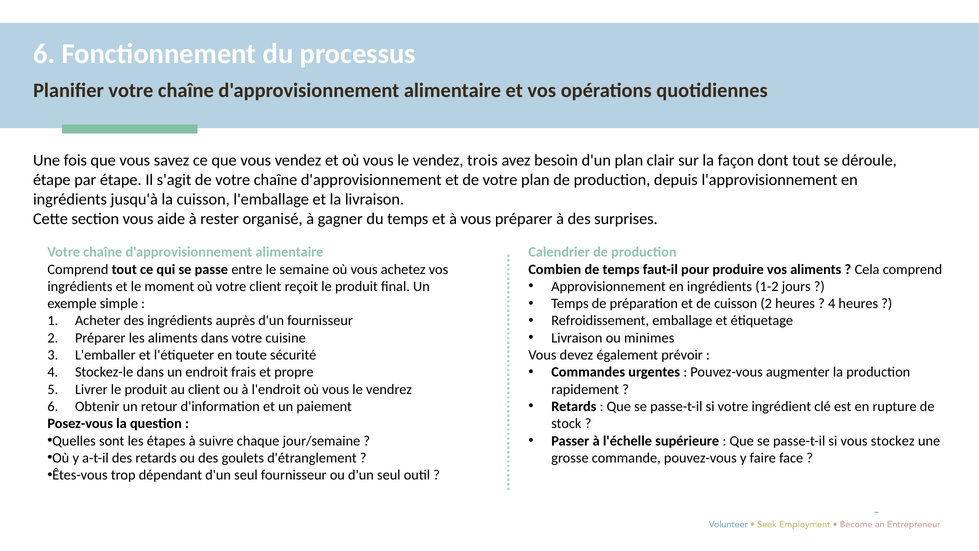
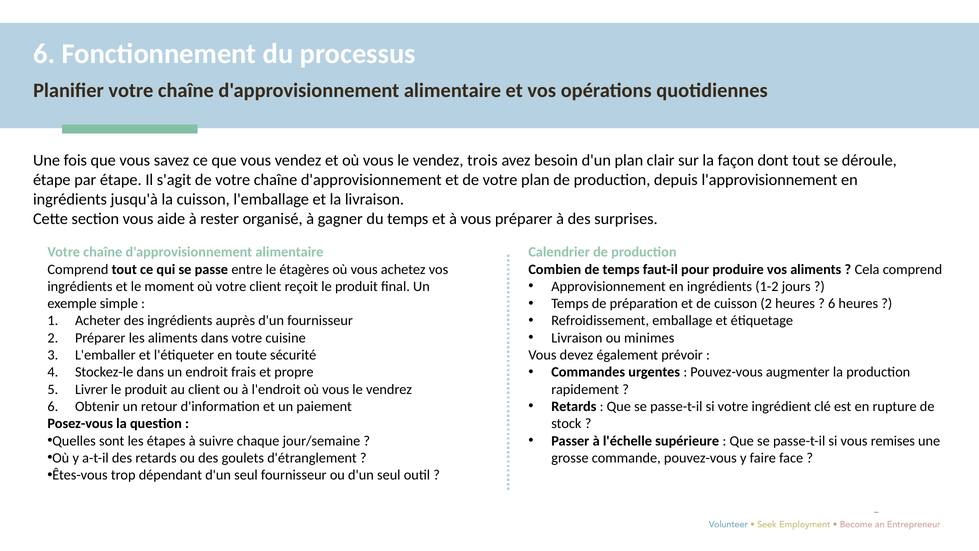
semaine: semaine -> étagères
4 at (832, 303): 4 -> 6
stockez: stockez -> remises
